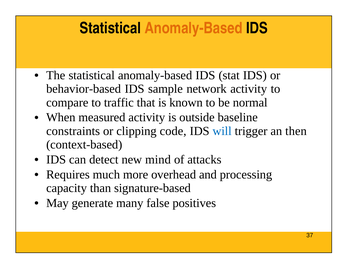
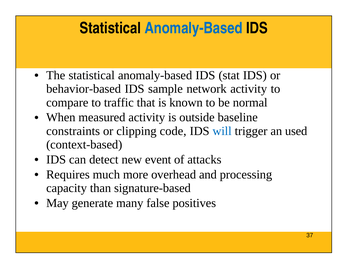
Anomaly-Based at (194, 28) colour: orange -> blue
then: then -> used
mind: mind -> event
